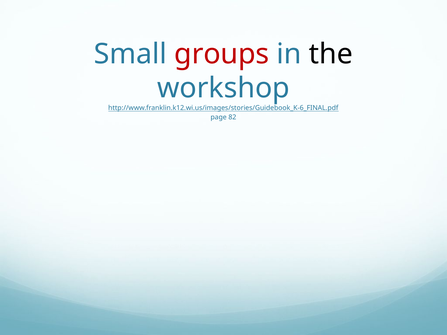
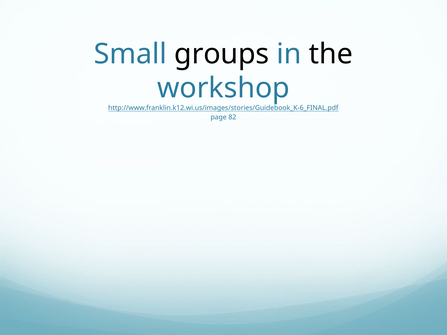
groups colour: red -> black
